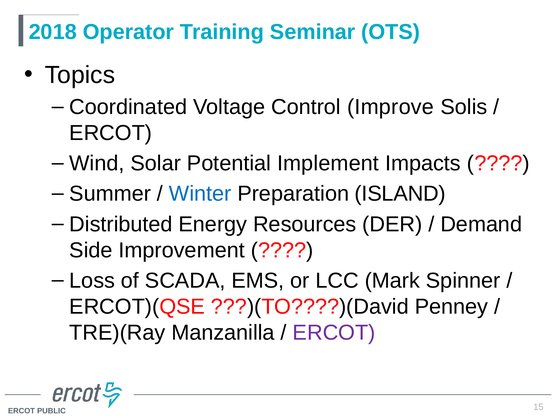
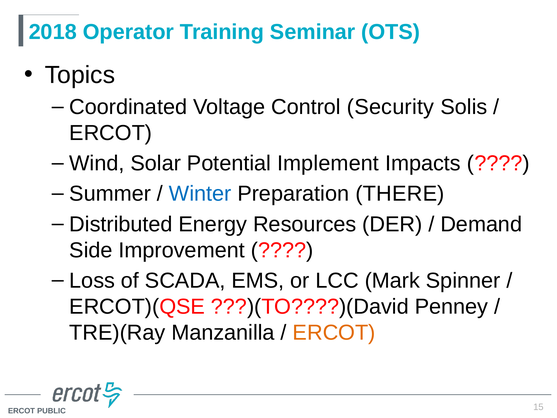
Improve: Improve -> Security
ISLAND: ISLAND -> THERE
ERCOT at (334, 332) colour: purple -> orange
